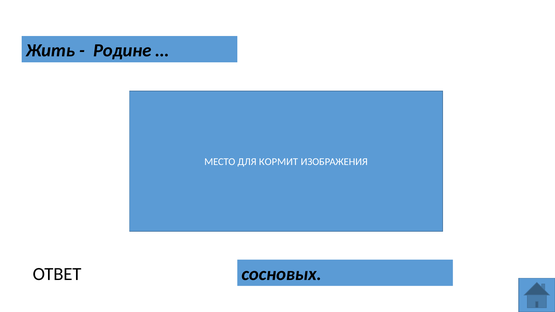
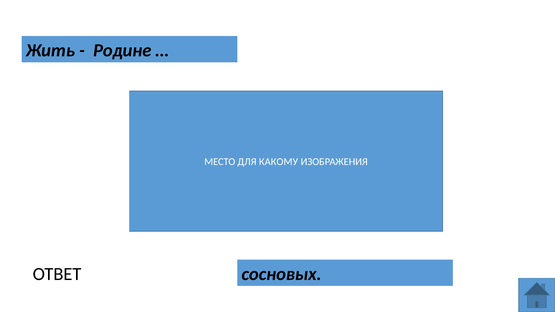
КОРМИТ: КОРМИТ -> КАКОМУ
